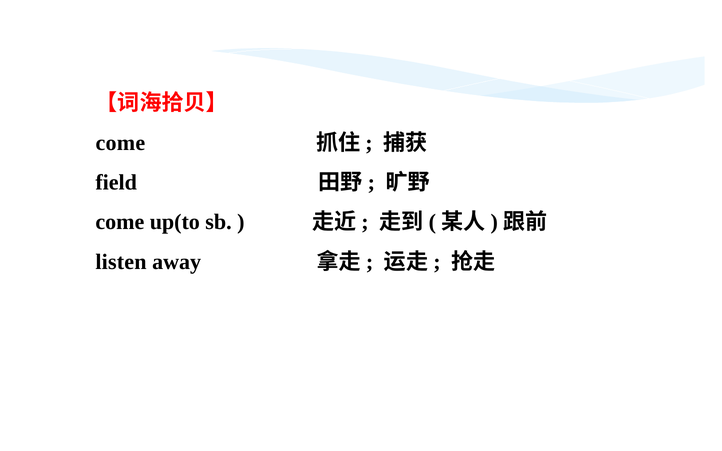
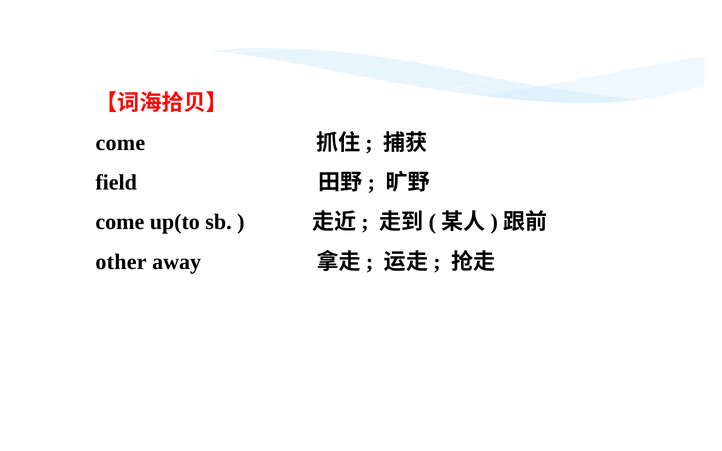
listen: listen -> other
